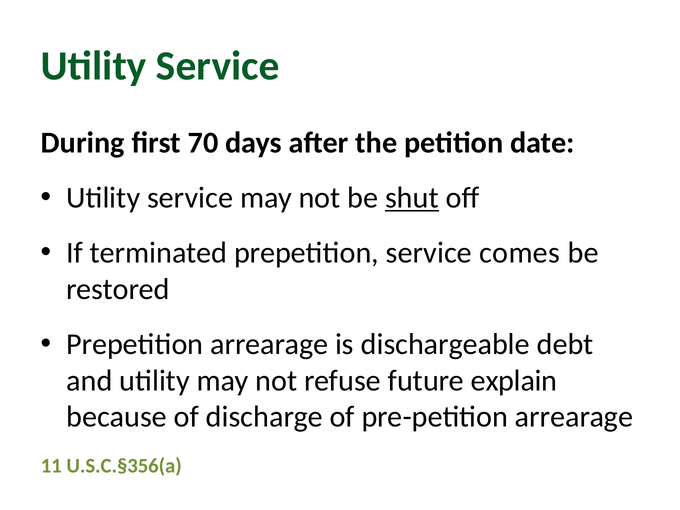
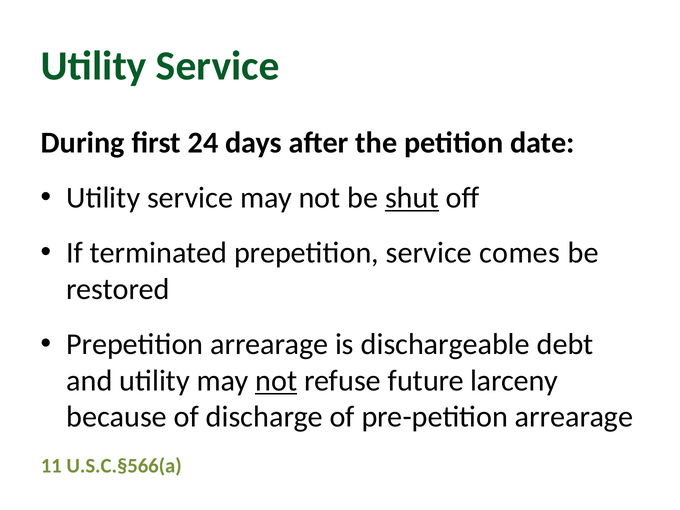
70: 70 -> 24
not at (276, 381) underline: none -> present
explain: explain -> larceny
U.S.C.§356(a: U.S.C.§356(a -> U.S.C.§566(a
